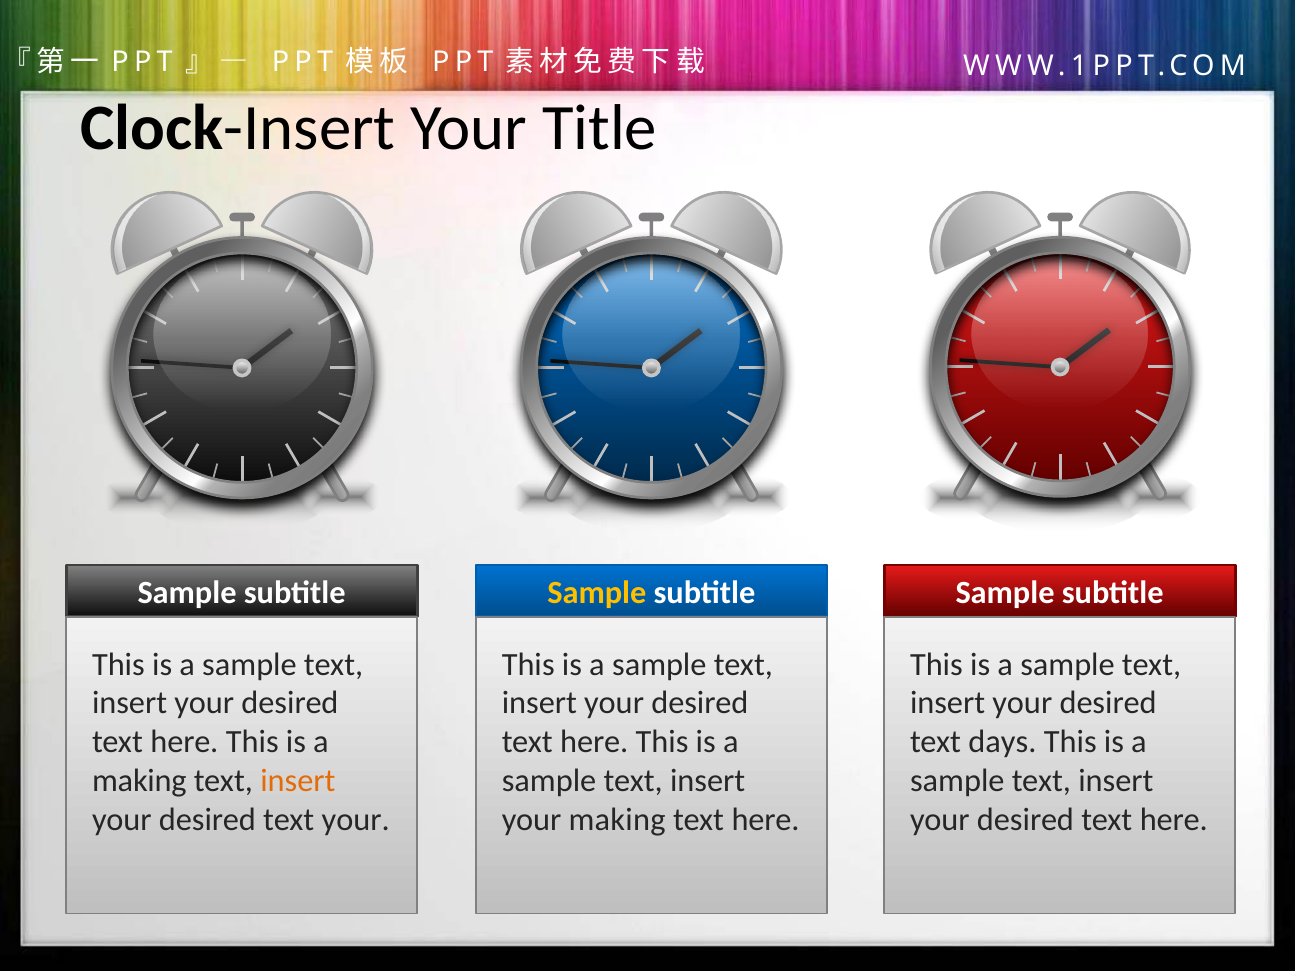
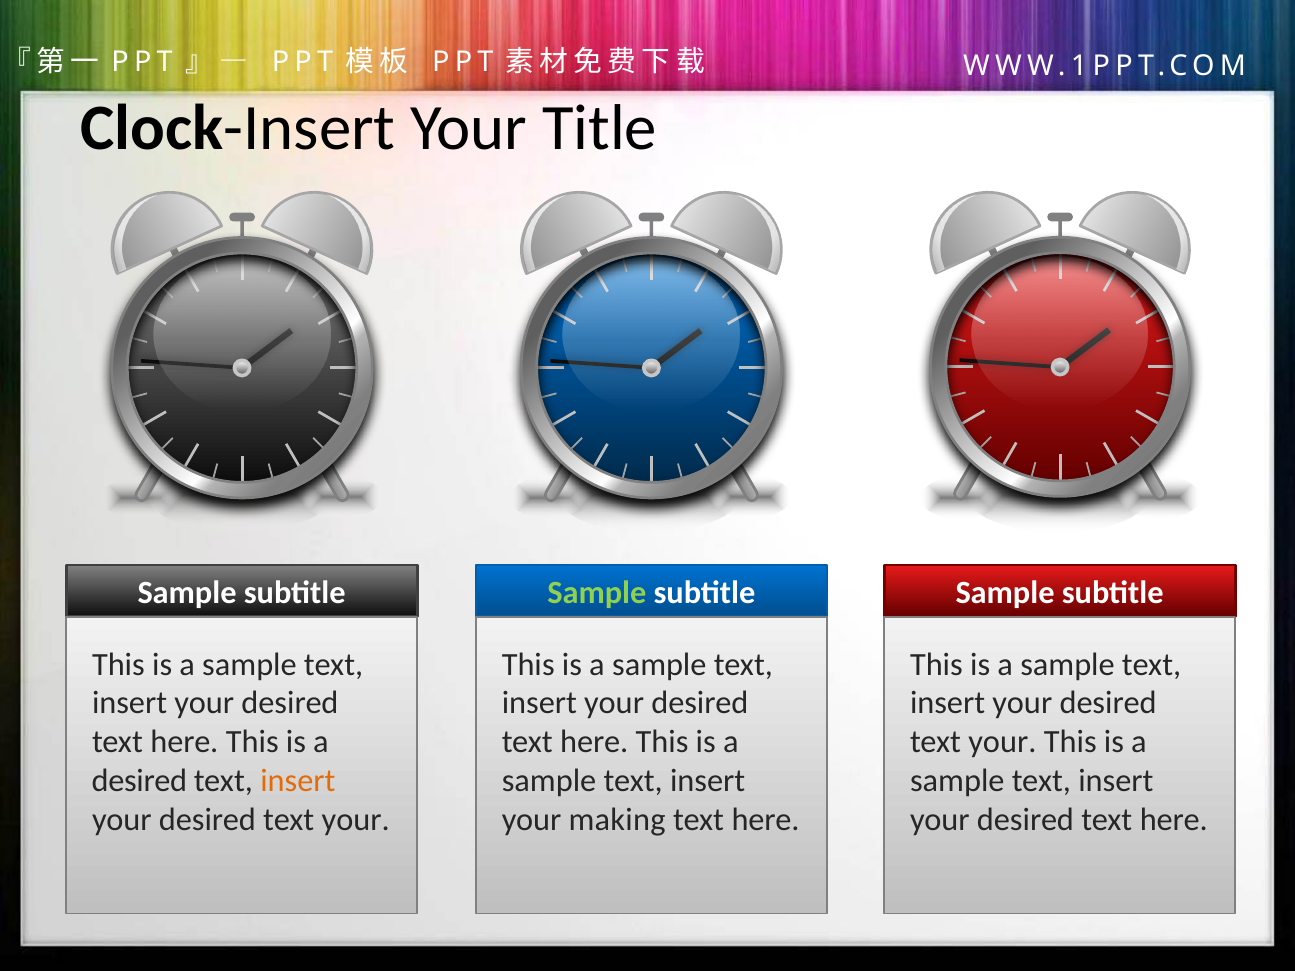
Sample at (597, 593) colour: yellow -> light green
days at (1002, 742): days -> your
making at (139, 781): making -> desired
